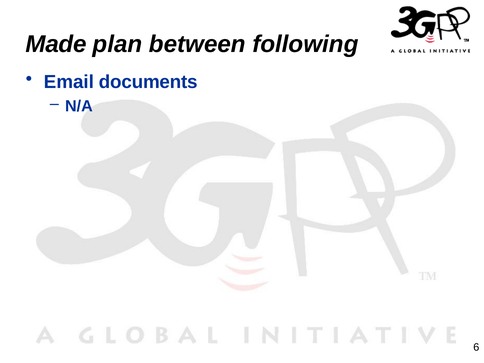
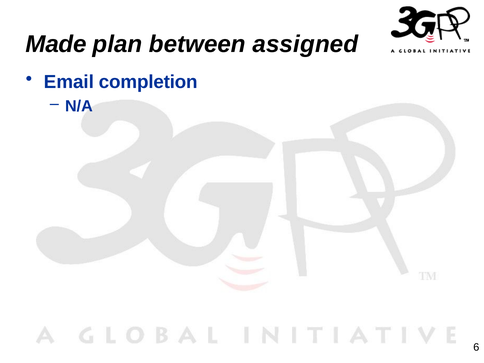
following: following -> assigned
documents: documents -> completion
